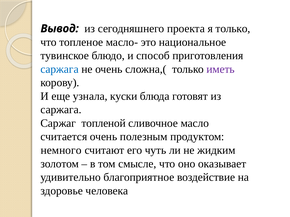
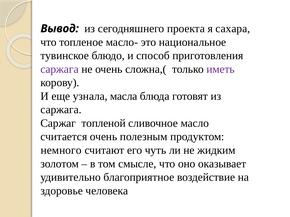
я только: только -> сахара
саржага at (60, 69) colour: blue -> purple
куски: куски -> масла
